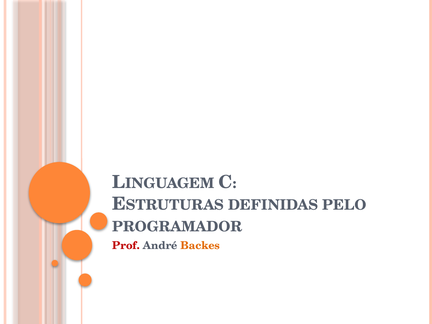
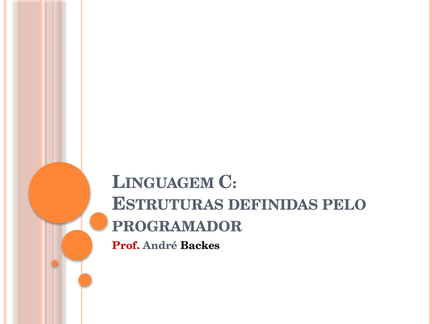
Backes colour: orange -> black
